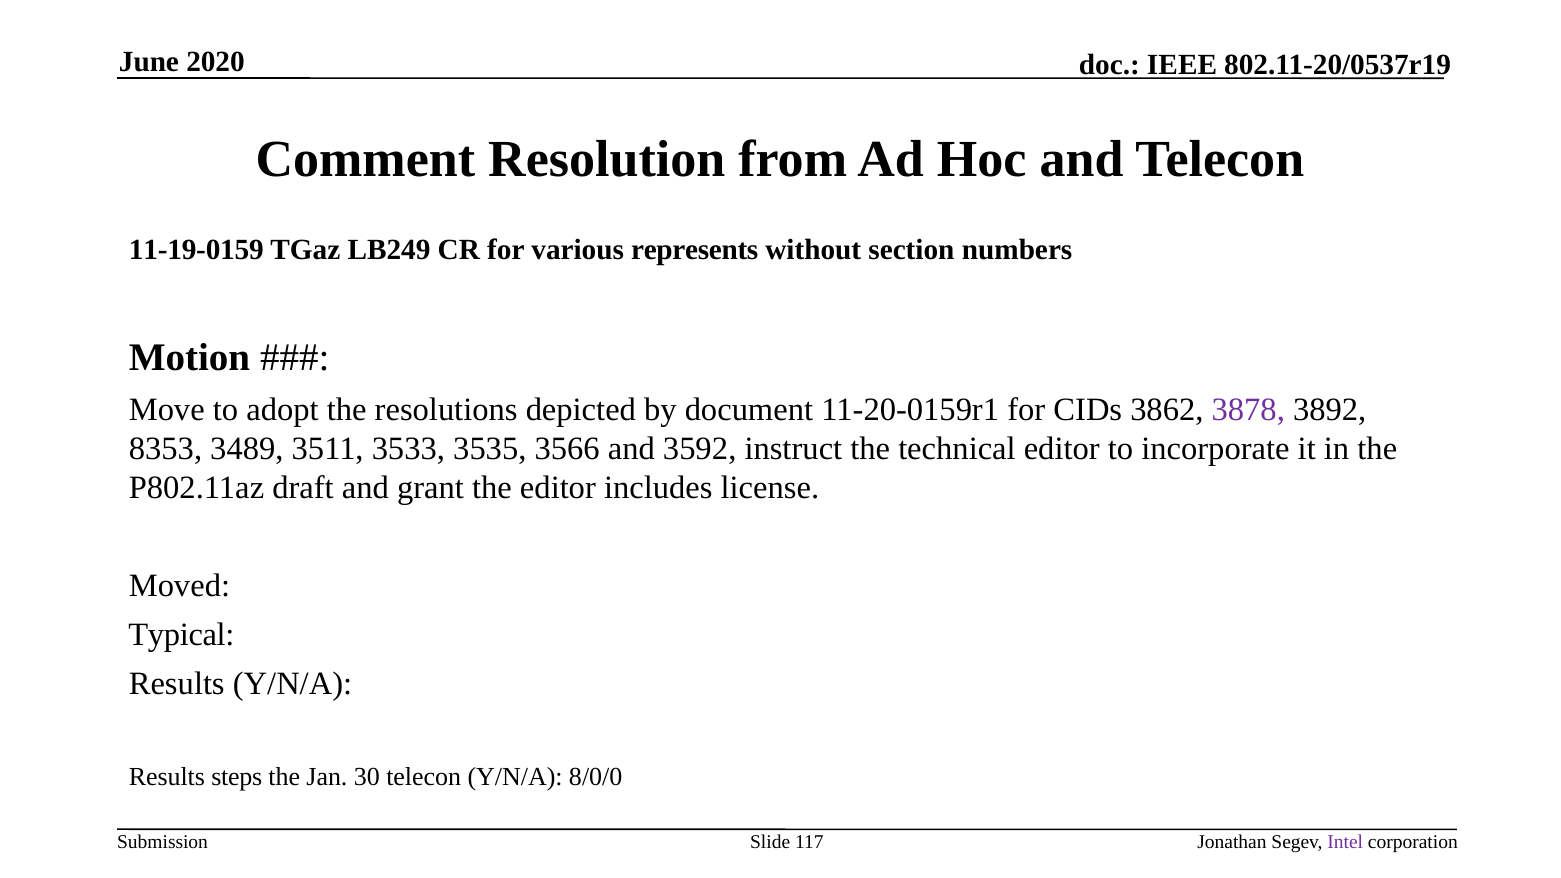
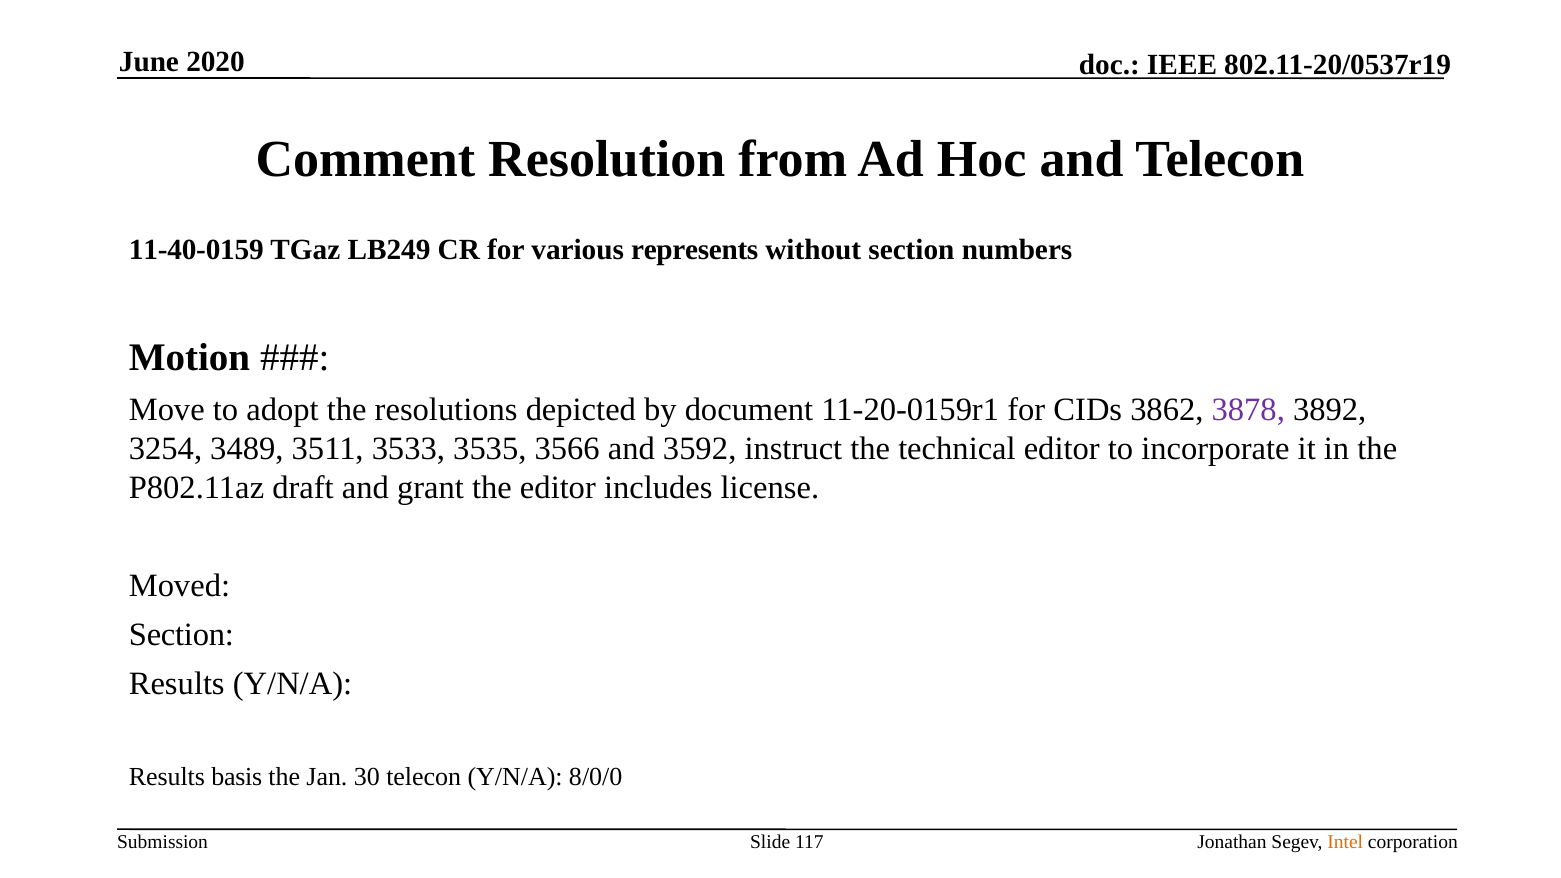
11-19-0159: 11-19-0159 -> 11-40-0159
8353: 8353 -> 3254
Typical at (181, 635): Typical -> Section
steps: steps -> basis
Intel colour: purple -> orange
